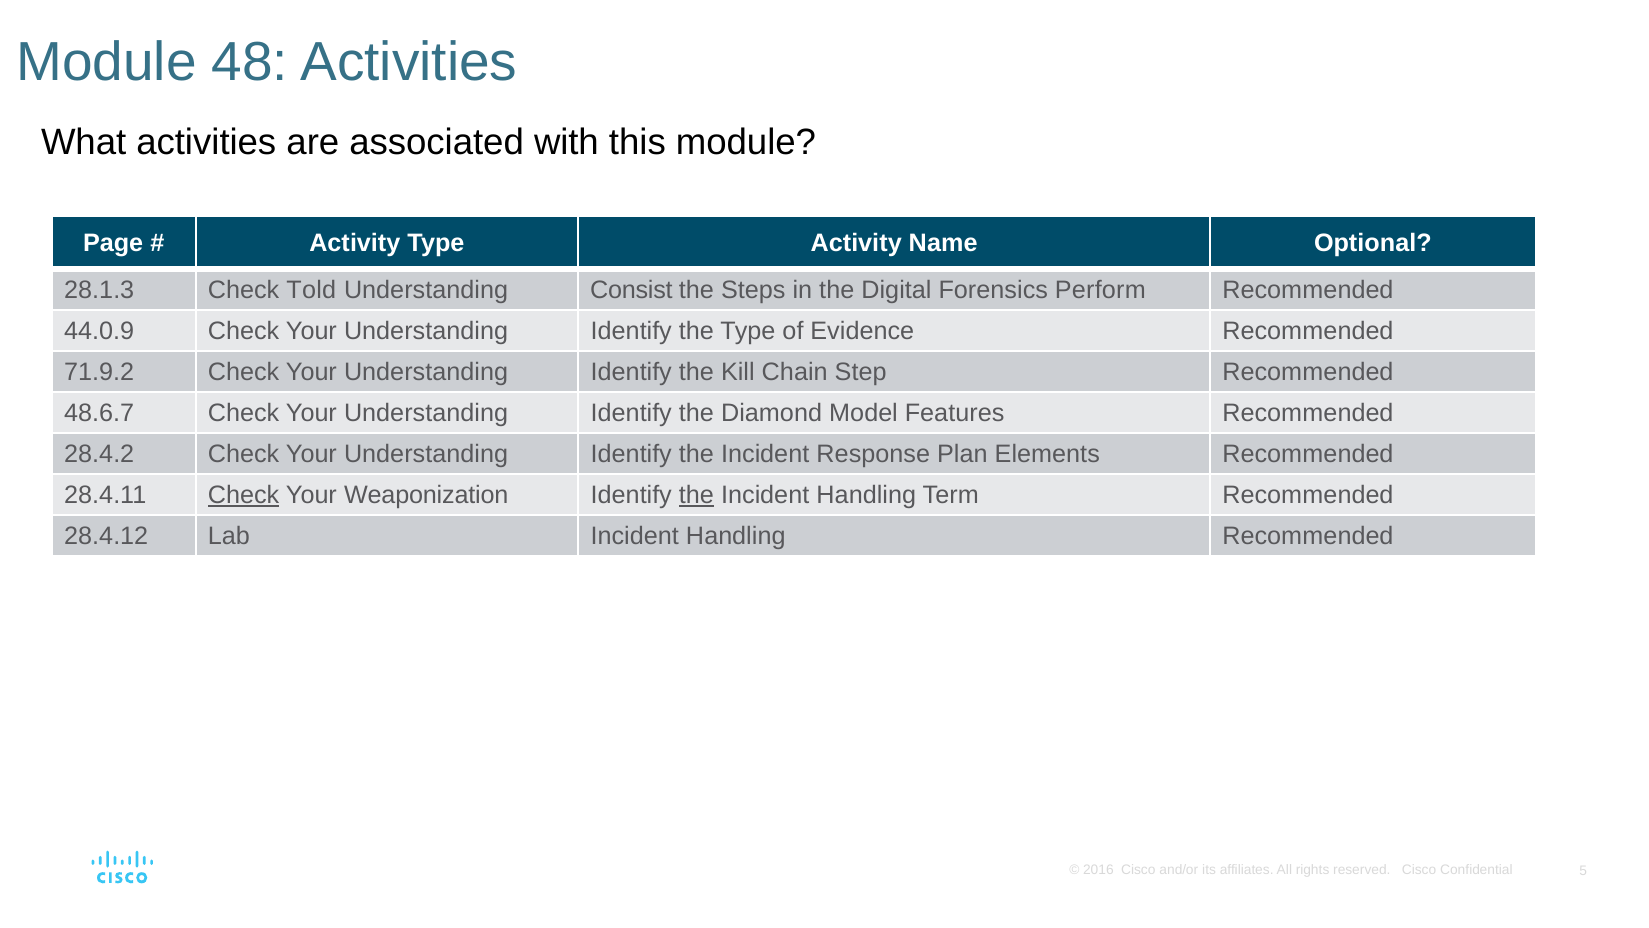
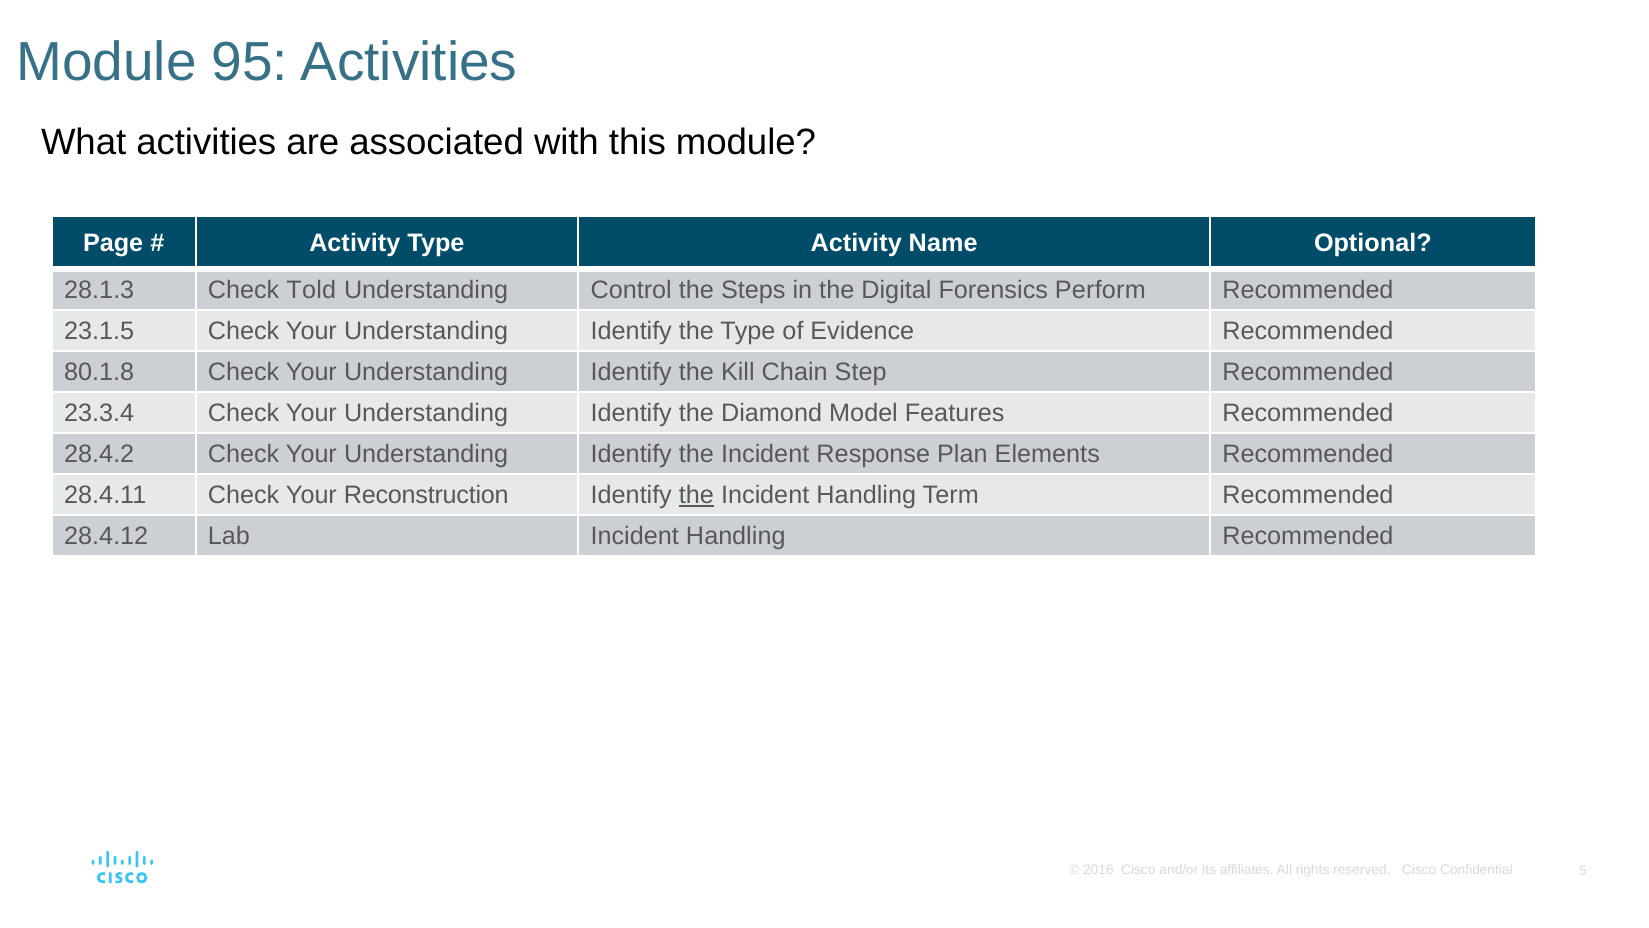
48: 48 -> 95
Consist: Consist -> Control
44.0.9: 44.0.9 -> 23.1.5
71.9.2: 71.9.2 -> 80.1.8
48.6.7: 48.6.7 -> 23.3.4
Check at (244, 495) underline: present -> none
Weaponization: Weaponization -> Reconstruction
